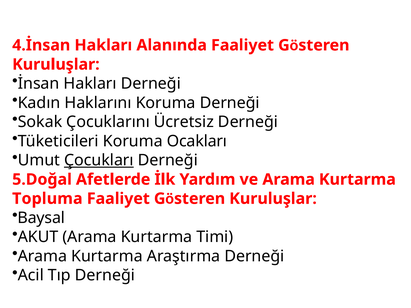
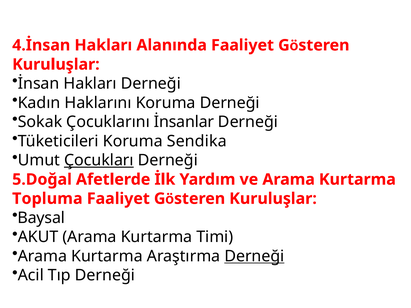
Ücretsiz: Ücretsiz -> İnsanlar
Ocakları: Ocakları -> Sendika
Derneği at (254, 256) underline: none -> present
